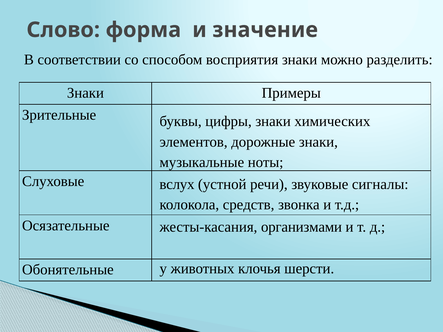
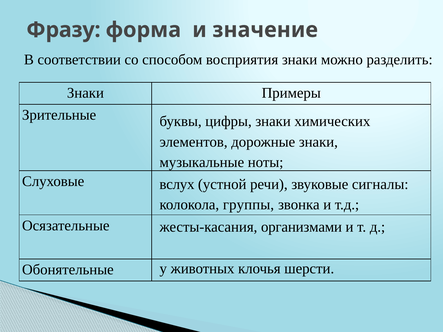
Слово: Слово -> Фразу
средств: средств -> группы
